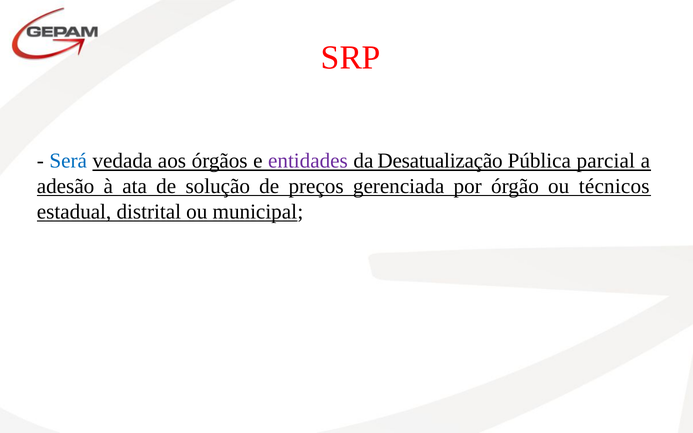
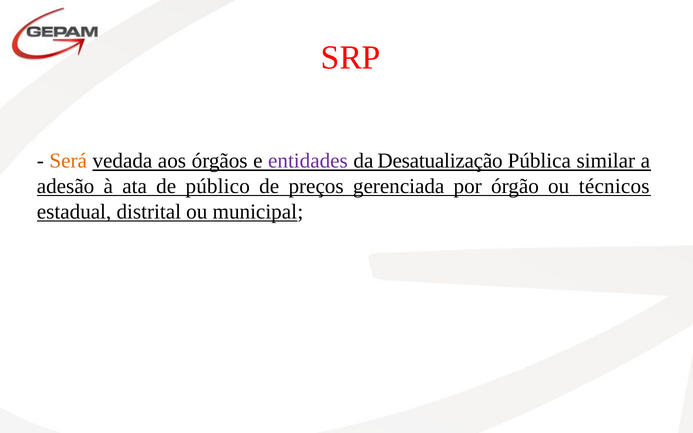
Será colour: blue -> orange
parcial: parcial -> similar
solução: solução -> público
